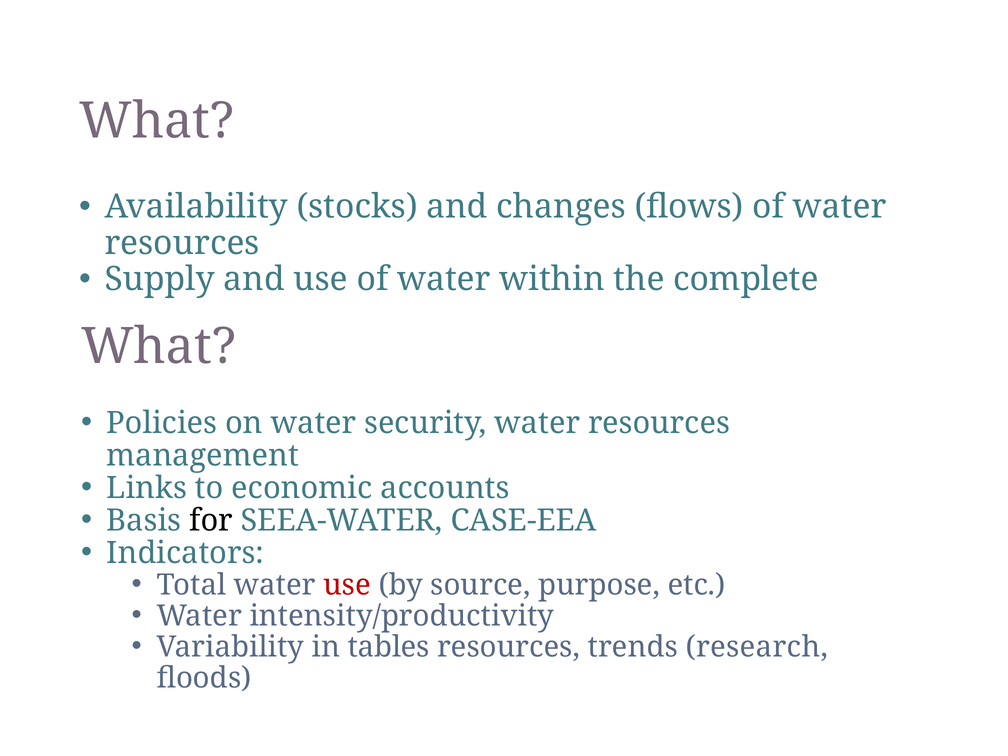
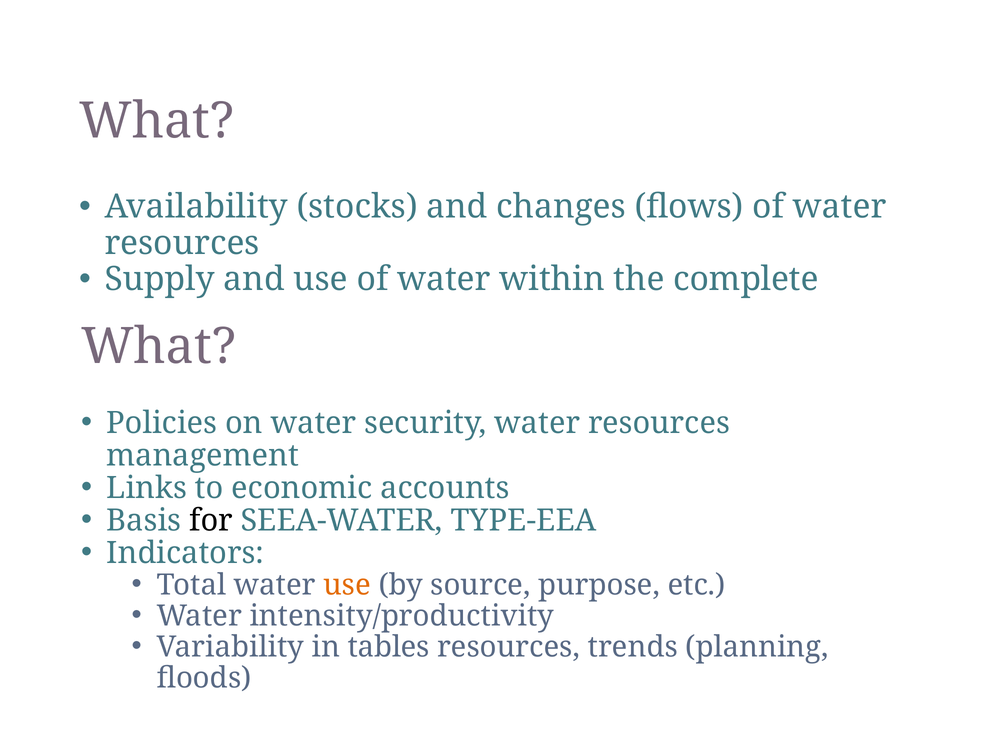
CASE-EEA: CASE-EEA -> TYPE-EEA
use at (347, 585) colour: red -> orange
research: research -> planning
